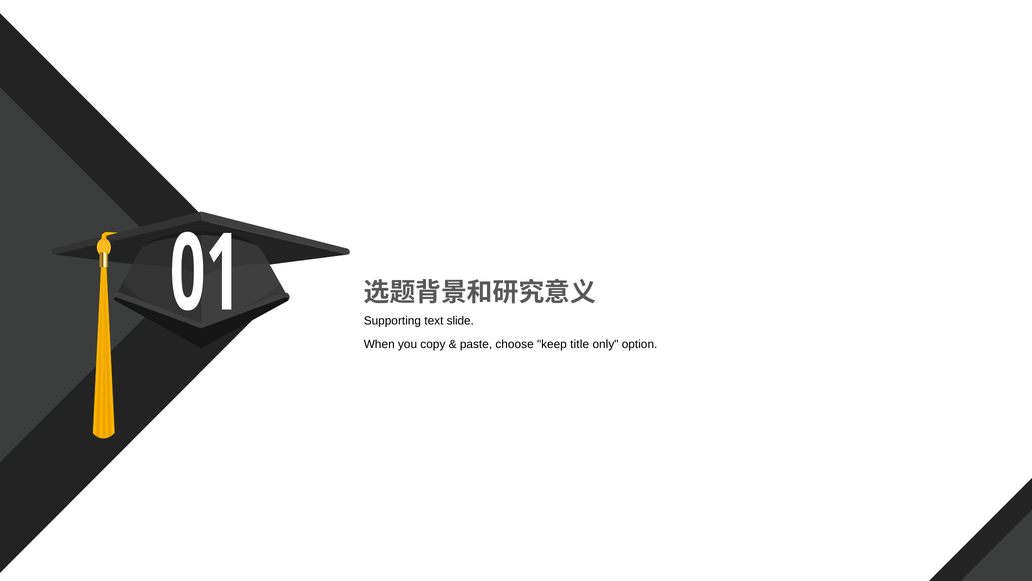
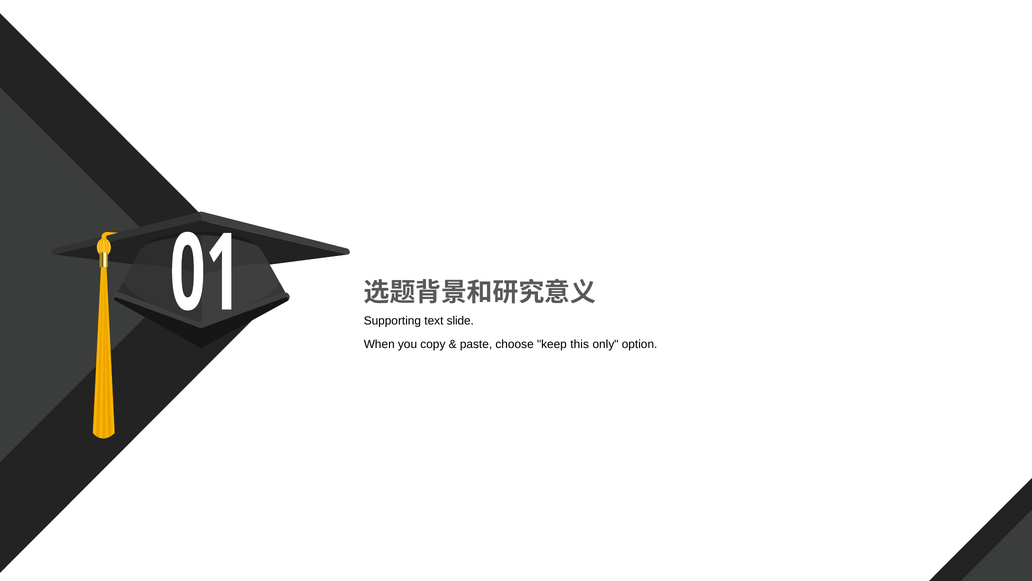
title: title -> this
